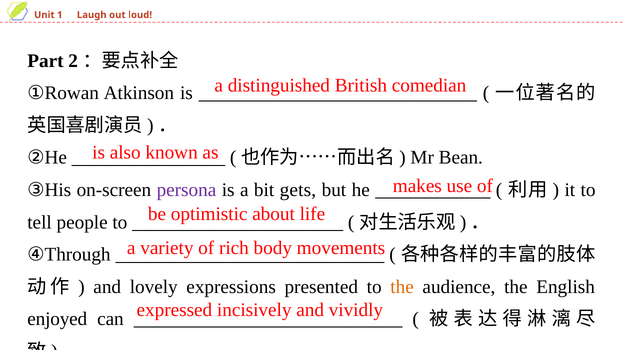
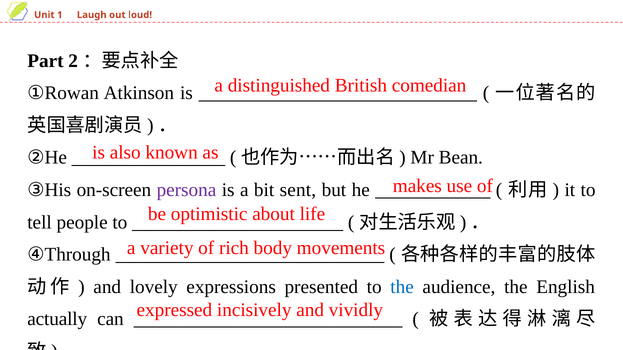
gets: gets -> sent
the at (402, 287) colour: orange -> blue
enjoyed: enjoyed -> actually
